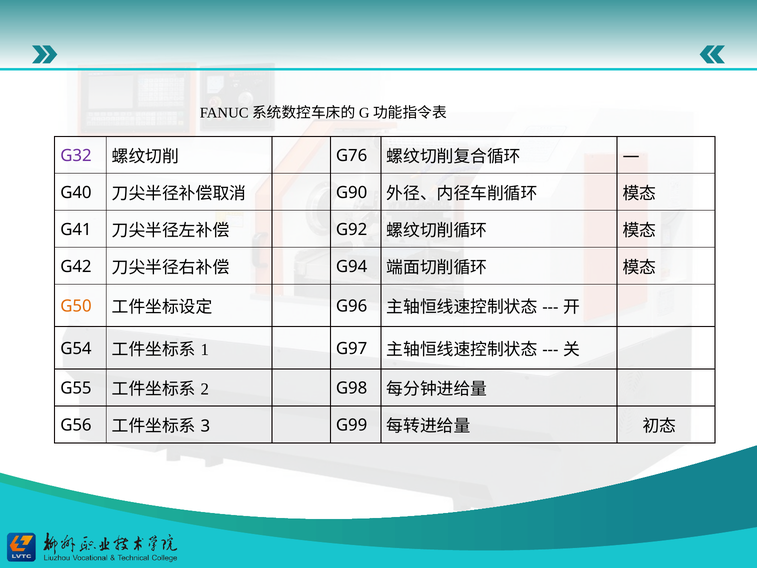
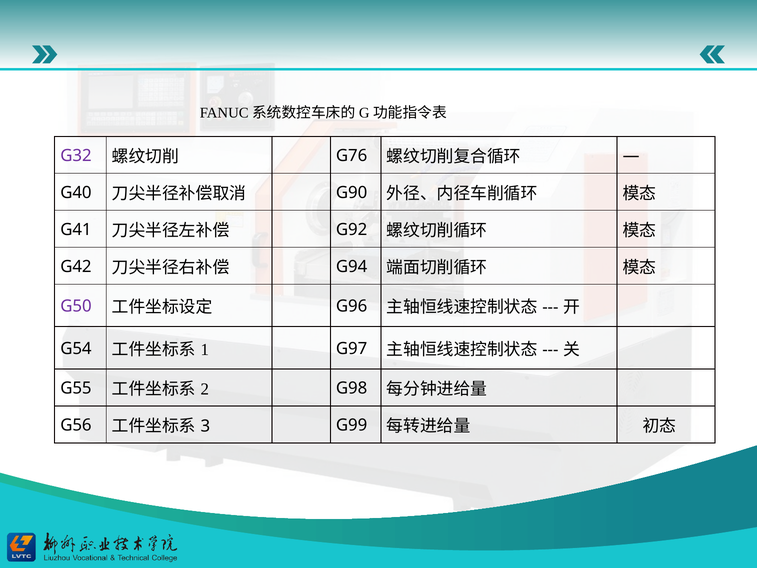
G50 colour: orange -> purple
